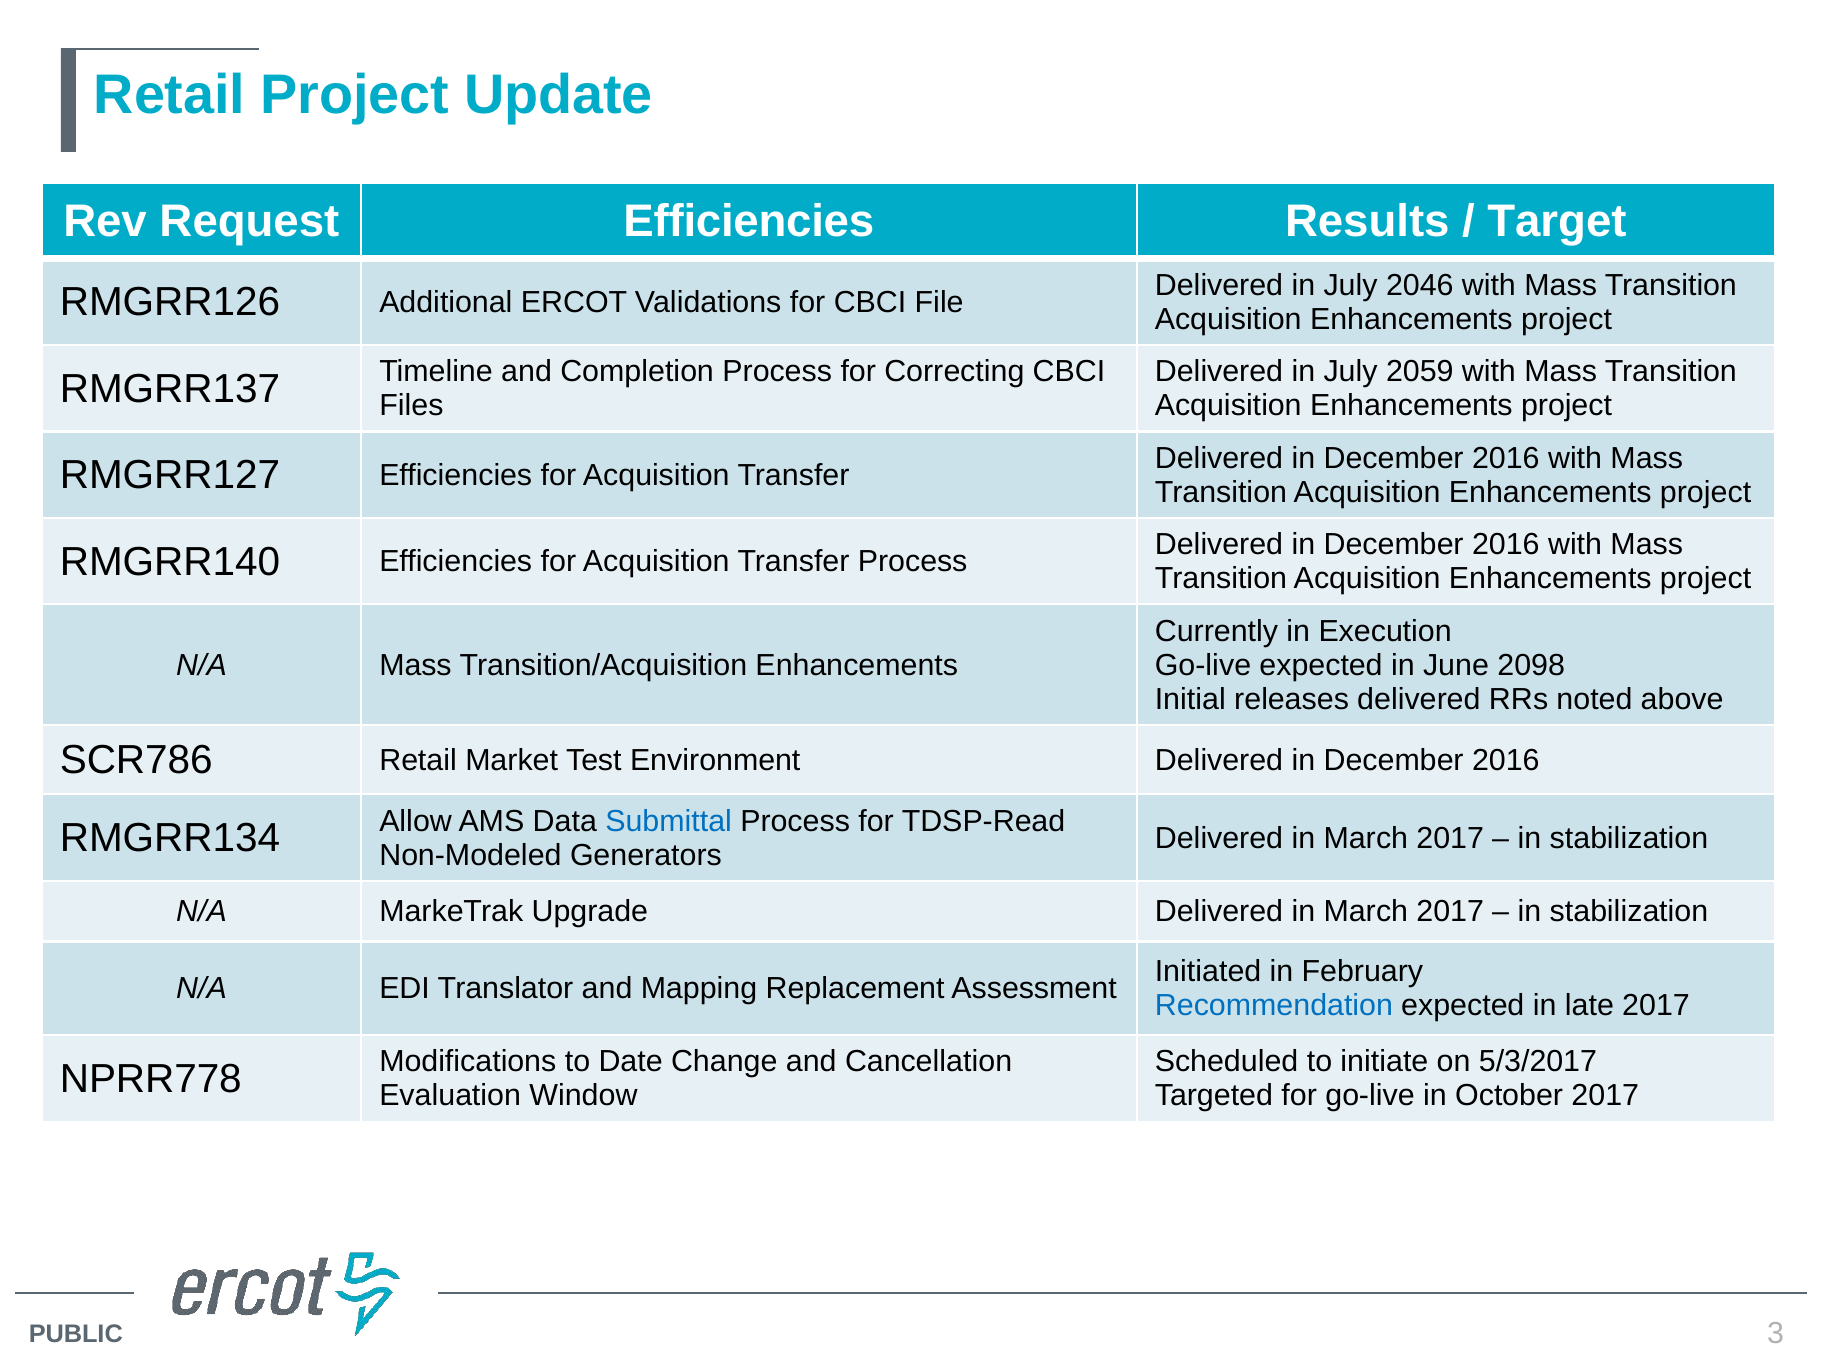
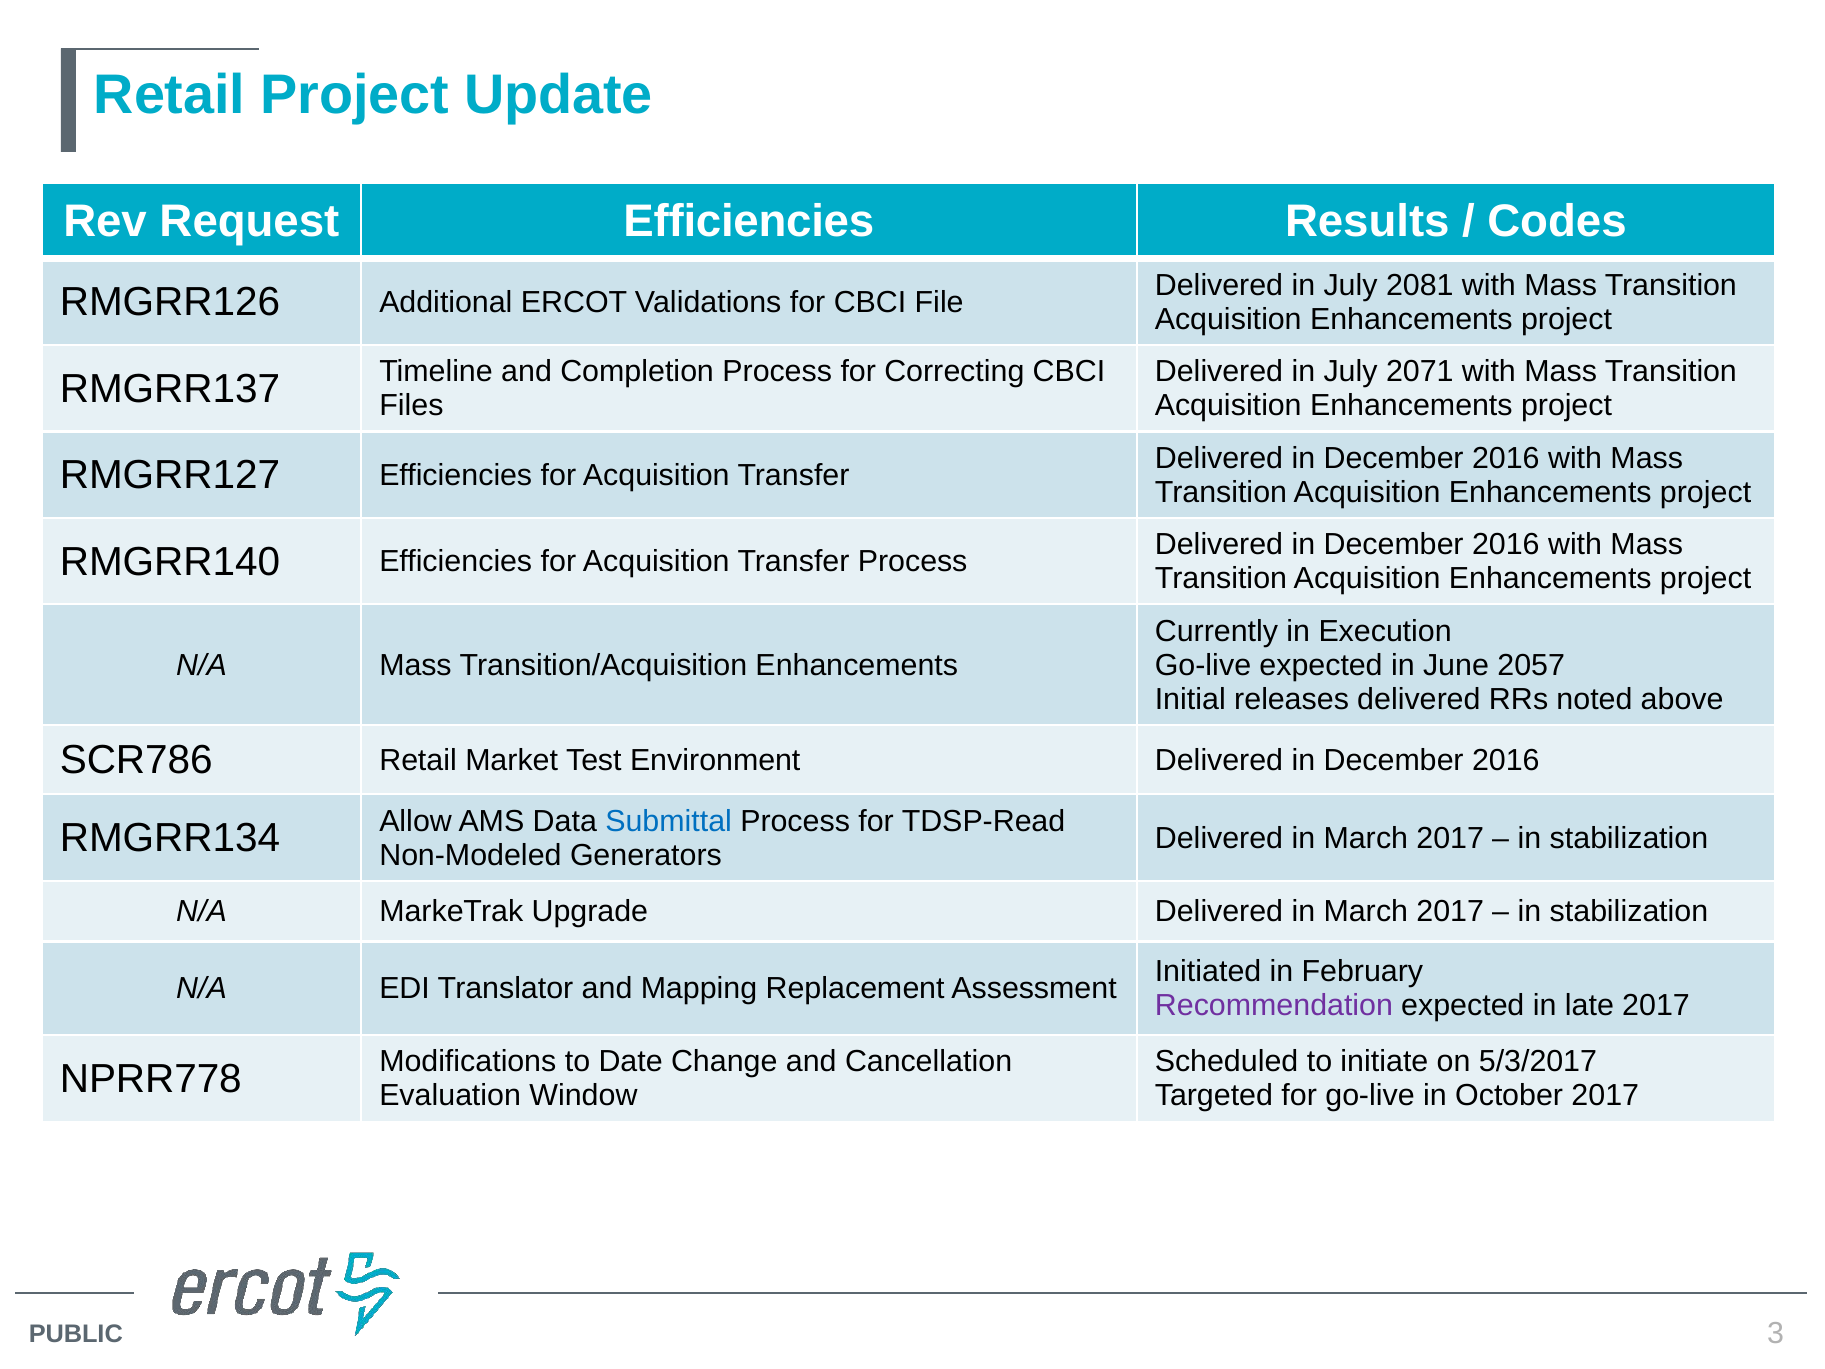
Target: Target -> Codes
2046: 2046 -> 2081
2059: 2059 -> 2071
2098: 2098 -> 2057
Recommendation colour: blue -> purple
